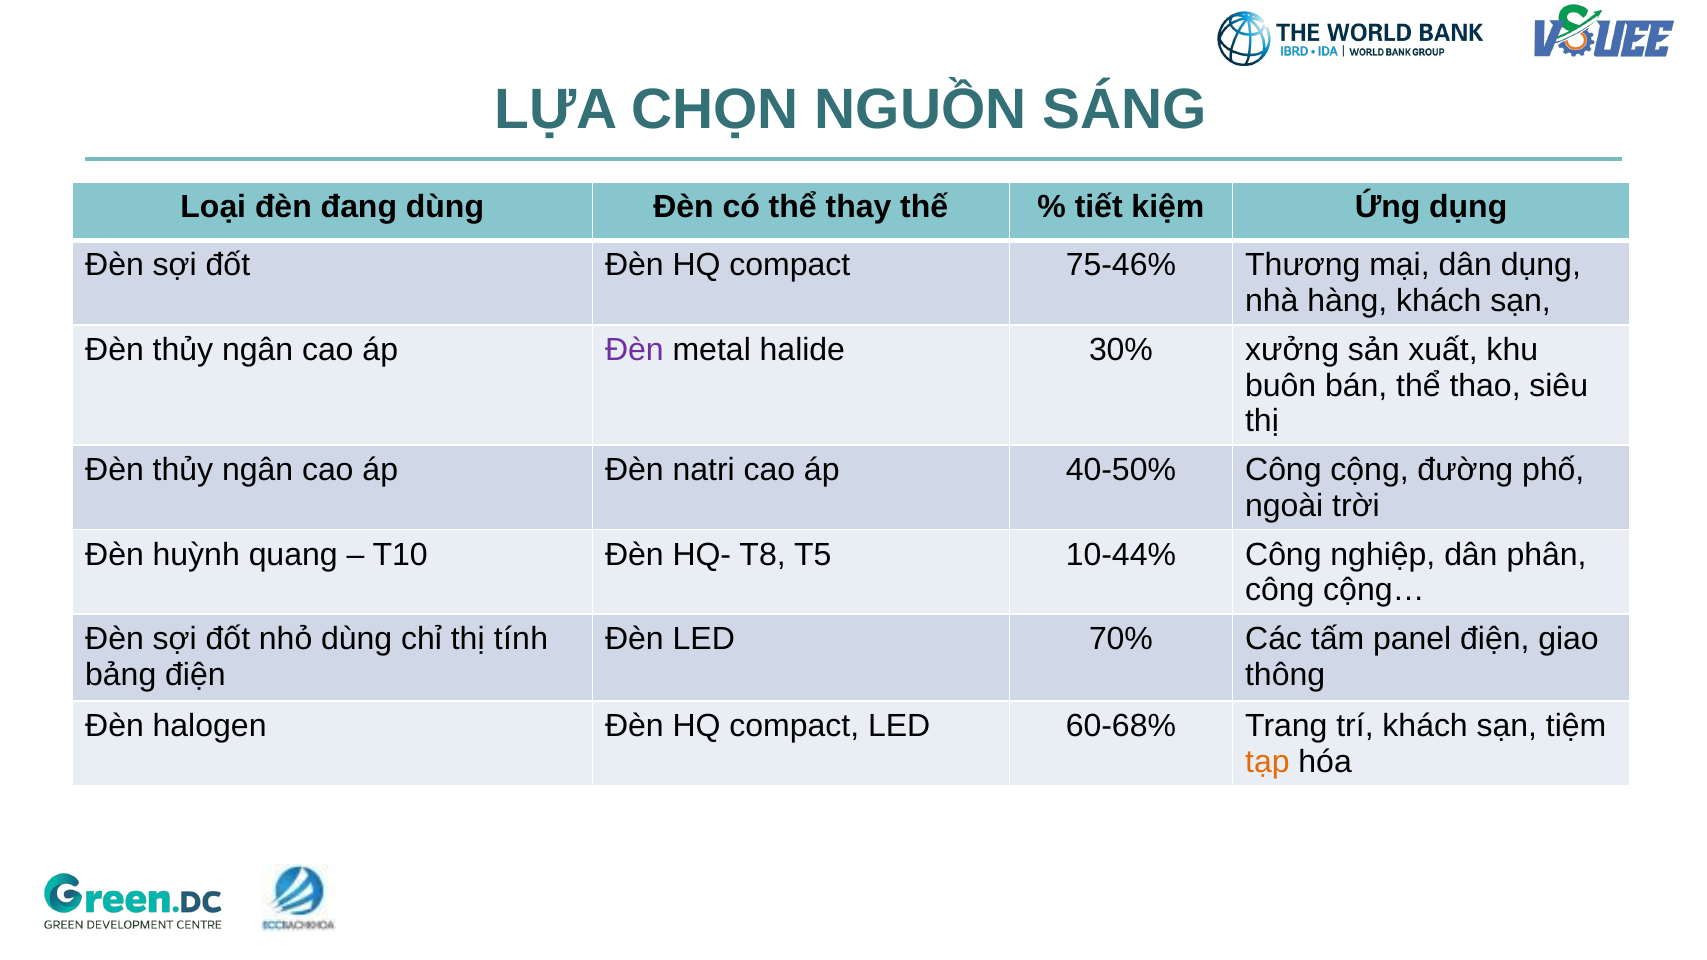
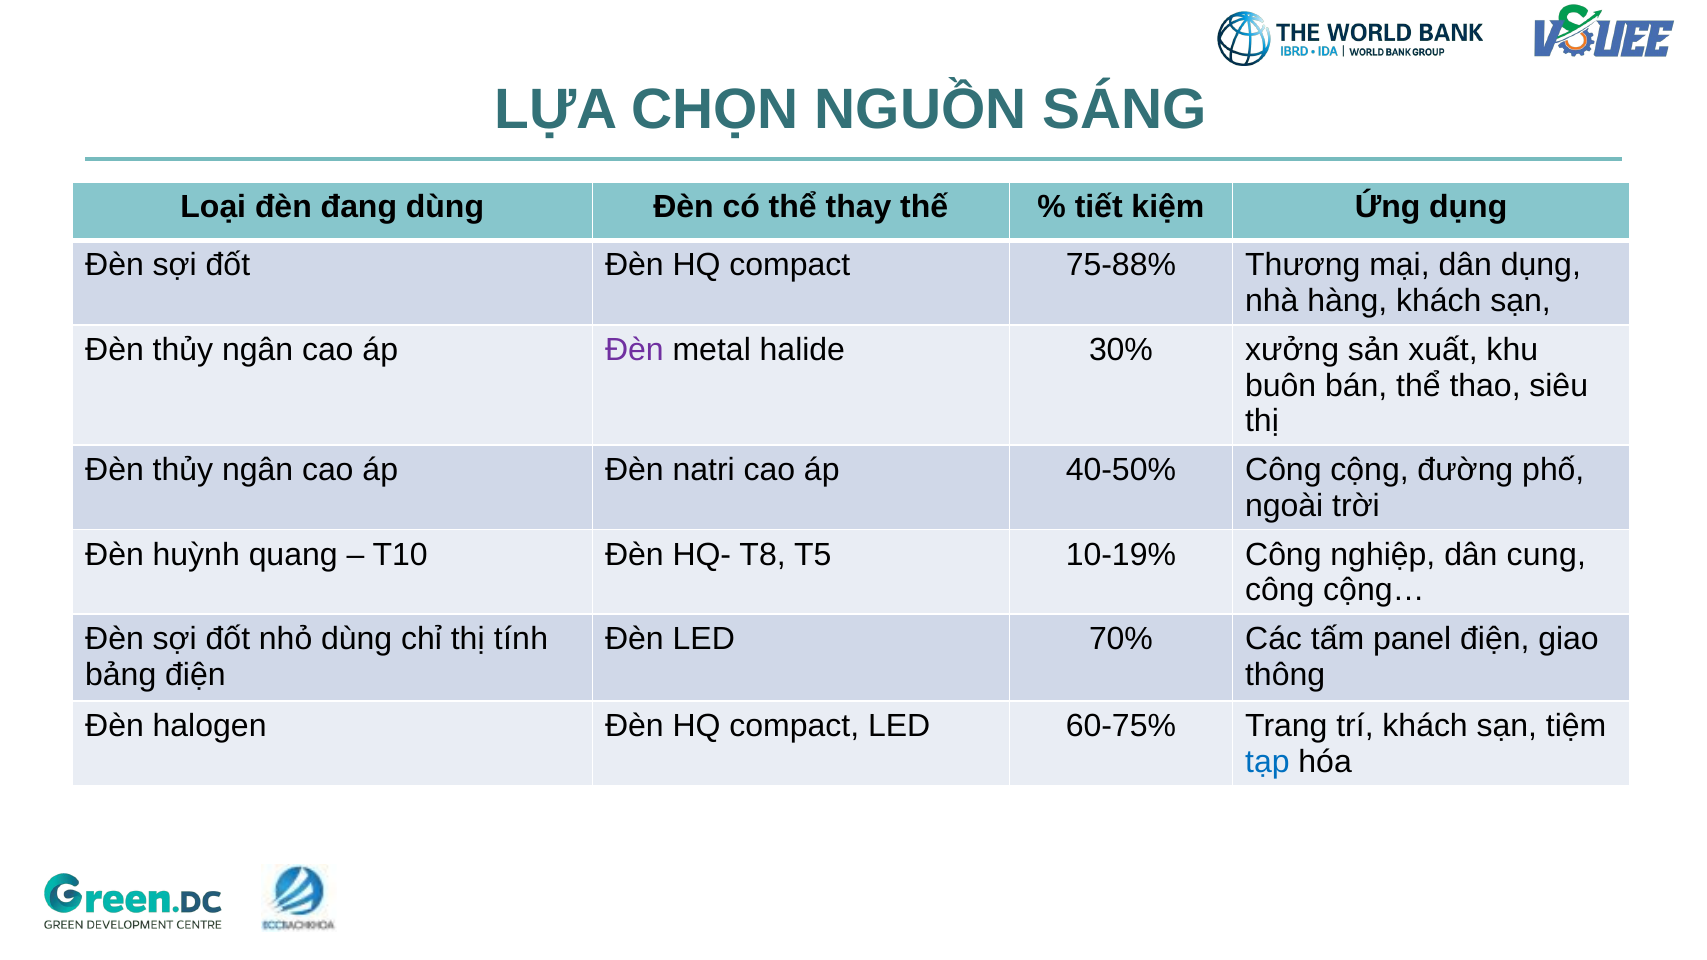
75-46%: 75-46% -> 75-88%
10-44%: 10-44% -> 10-19%
phân: phân -> cung
60-68%: 60-68% -> 60-75%
tạp colour: orange -> blue
